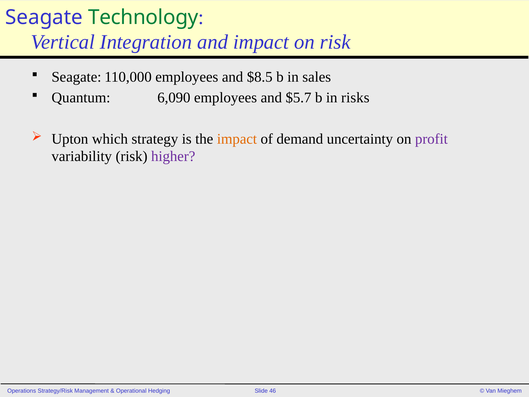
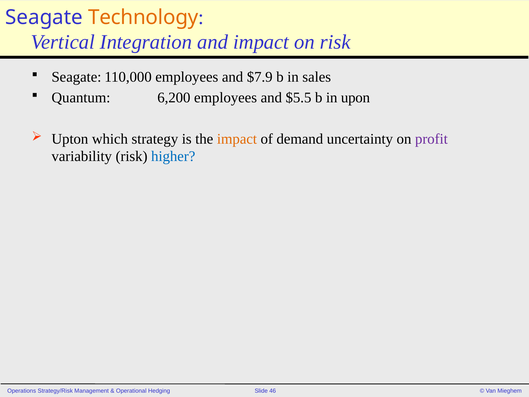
Technology colour: green -> orange
$8.5: $8.5 -> $7.9
6,090: 6,090 -> 6,200
$5.7: $5.7 -> $5.5
risks: risks -> upon
higher colour: purple -> blue
